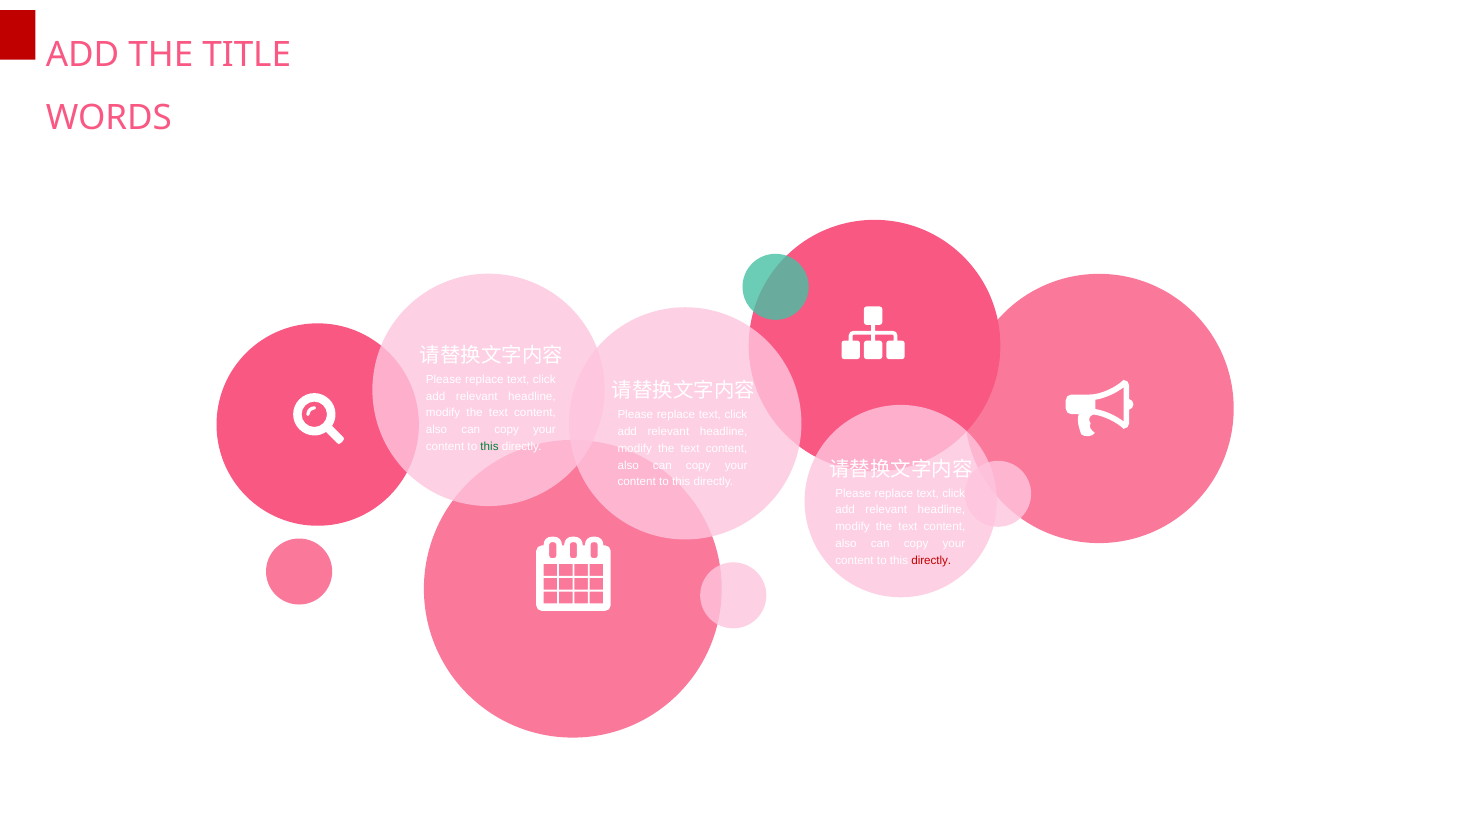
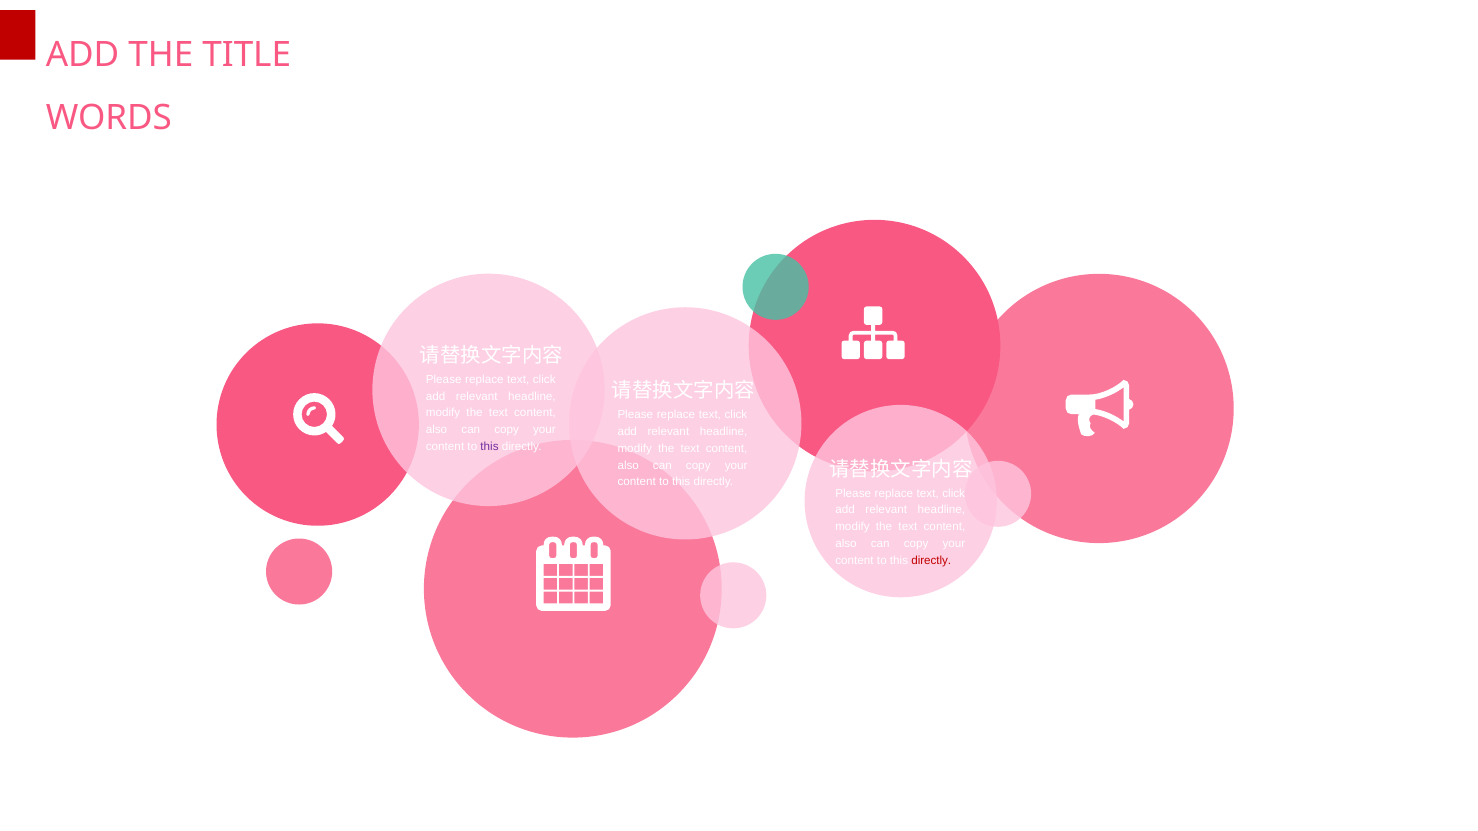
this at (490, 447) colour: green -> purple
